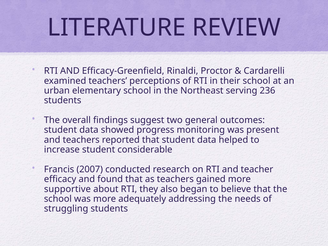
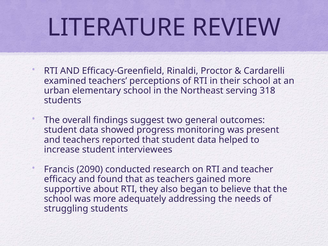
236: 236 -> 318
considerable: considerable -> interviewees
2007: 2007 -> 2090
